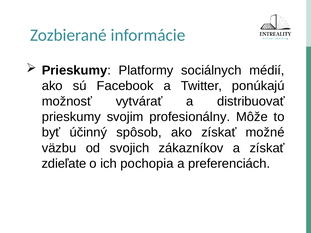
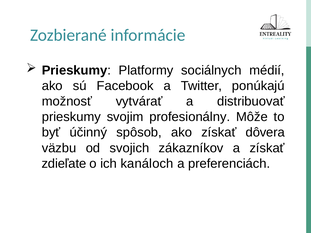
možné: možné -> dôvera
pochopia: pochopia -> kanáloch
